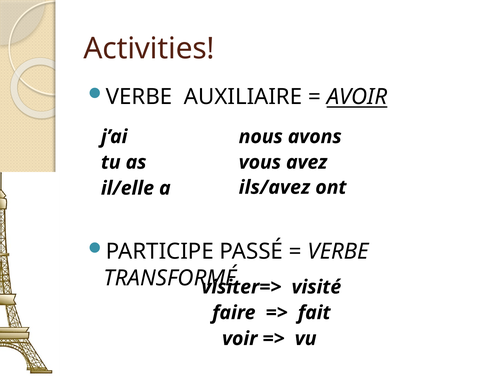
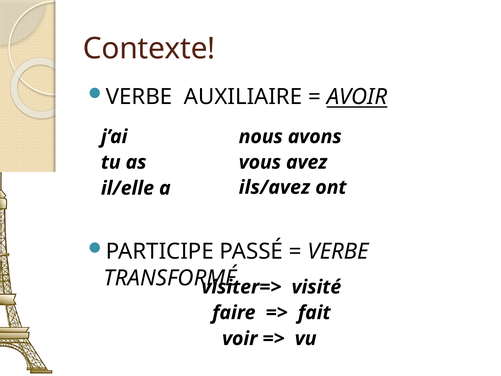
Activities: Activities -> Contexte
